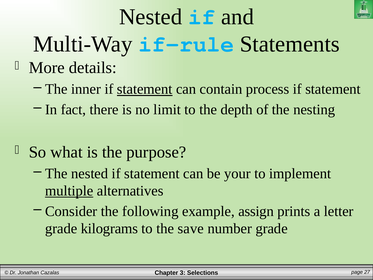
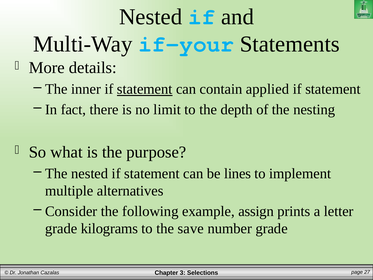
if-rule: if-rule -> if-your
process: process -> applied
your: your -> lines
multiple underline: present -> none
